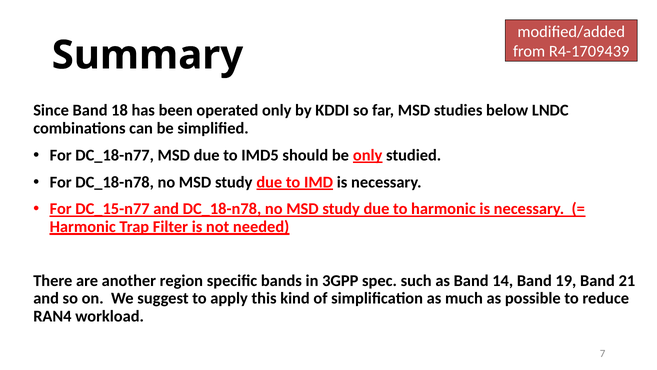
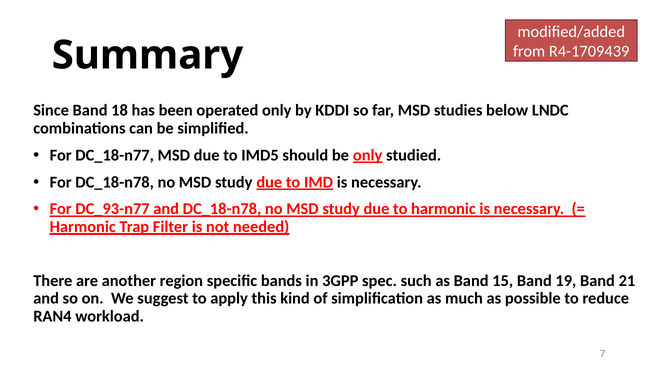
DC_15-n77: DC_15-n77 -> DC_93-n77
14: 14 -> 15
